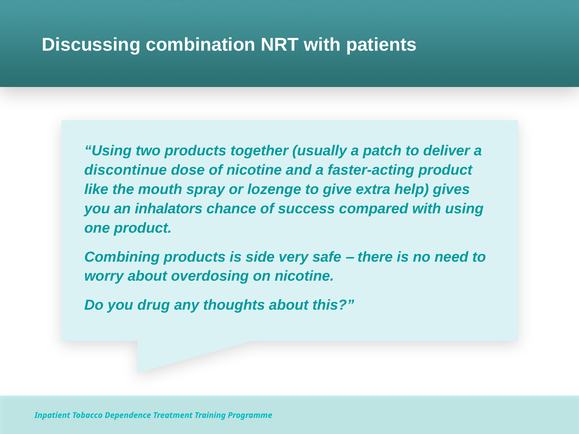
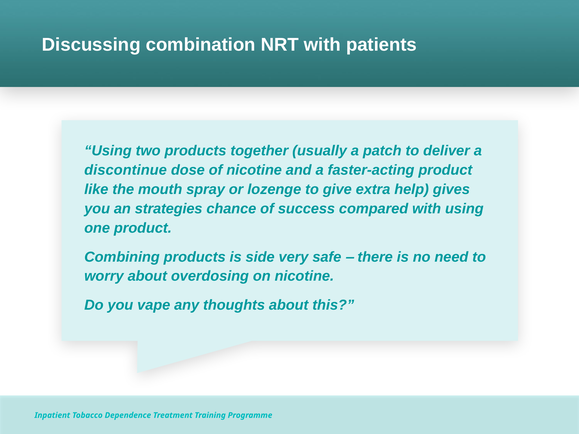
inhalators: inhalators -> strategies
drug: drug -> vape
